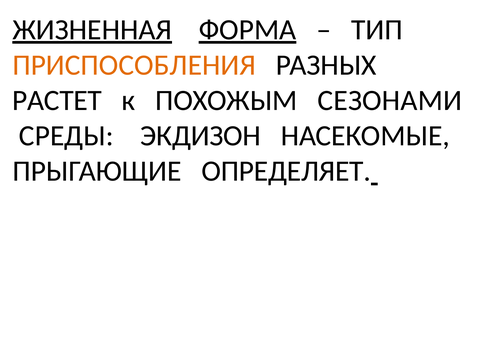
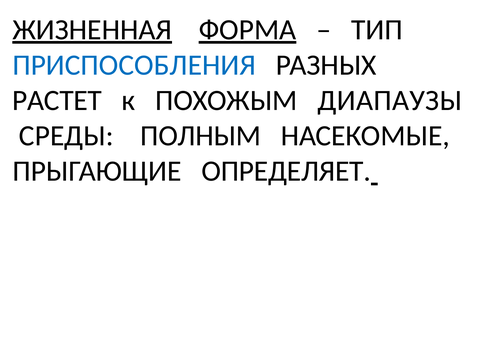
ПРИСПОСОБЛЕНИЯ colour: orange -> blue
СЕЗОНАМИ: СЕЗОНАМИ -> ДИАПАУЗЫ
ЭКДИЗОН: ЭКДИЗОН -> ПОЛНЫМ
